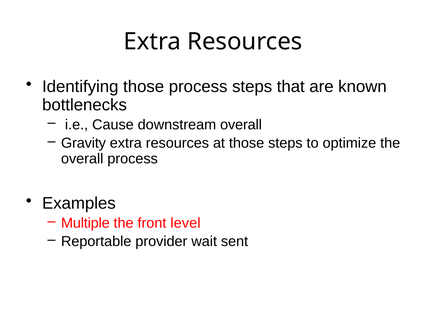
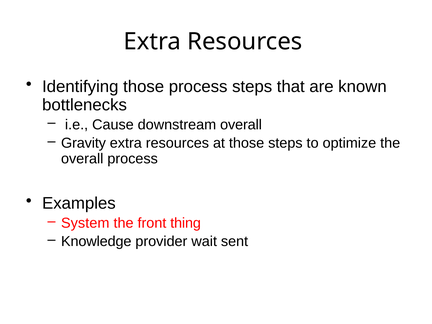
Multiple: Multiple -> System
level: level -> thing
Reportable: Reportable -> Knowledge
